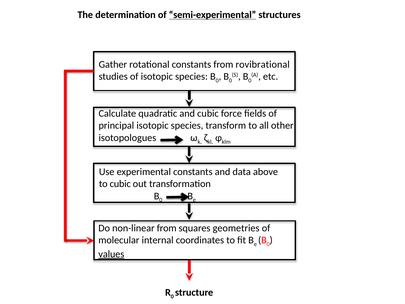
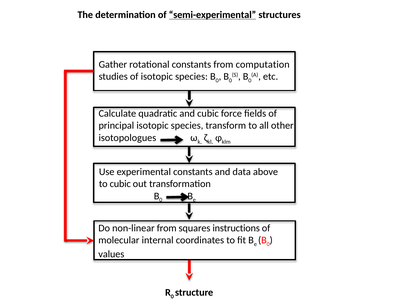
rovibrational: rovibrational -> computation
geometries: geometries -> instructions
values underline: present -> none
